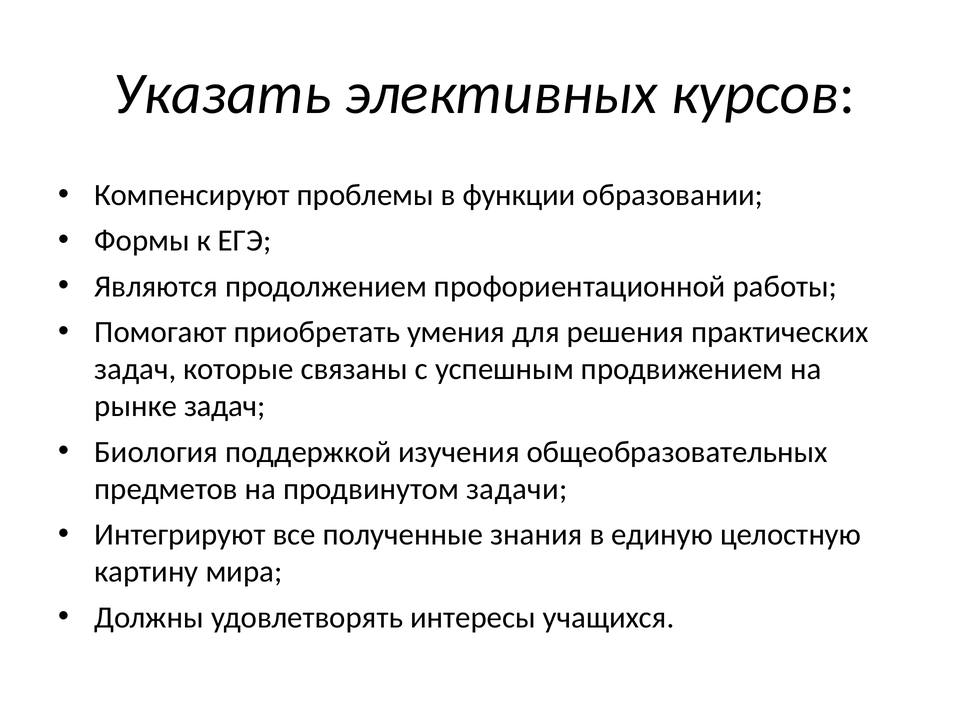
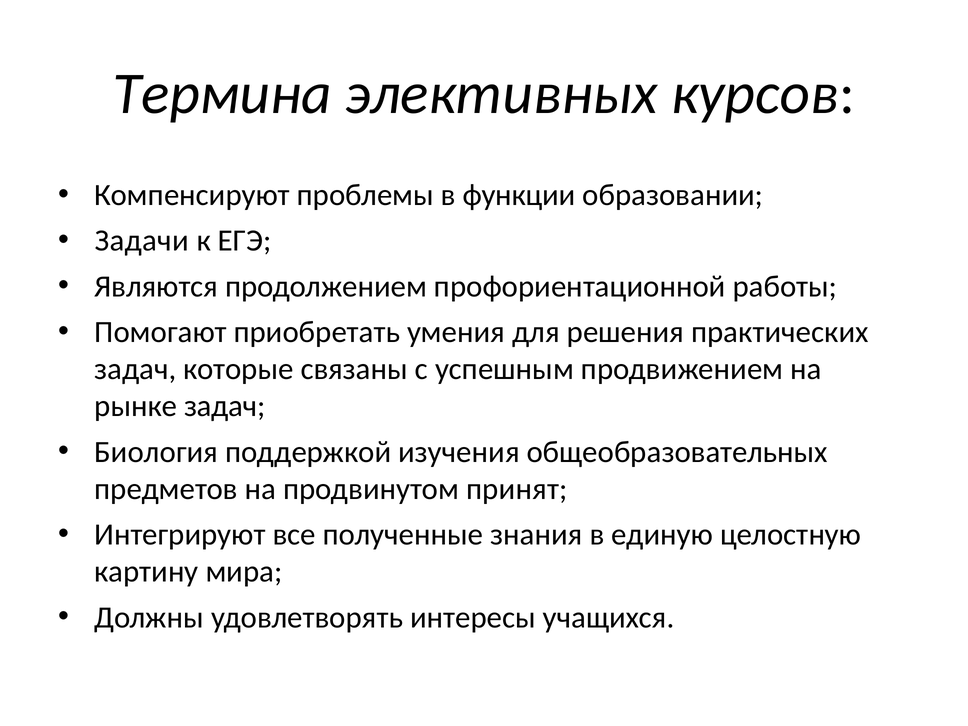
Указать: Указать -> Термина
Формы: Формы -> Задачи
задачи: задачи -> принят
